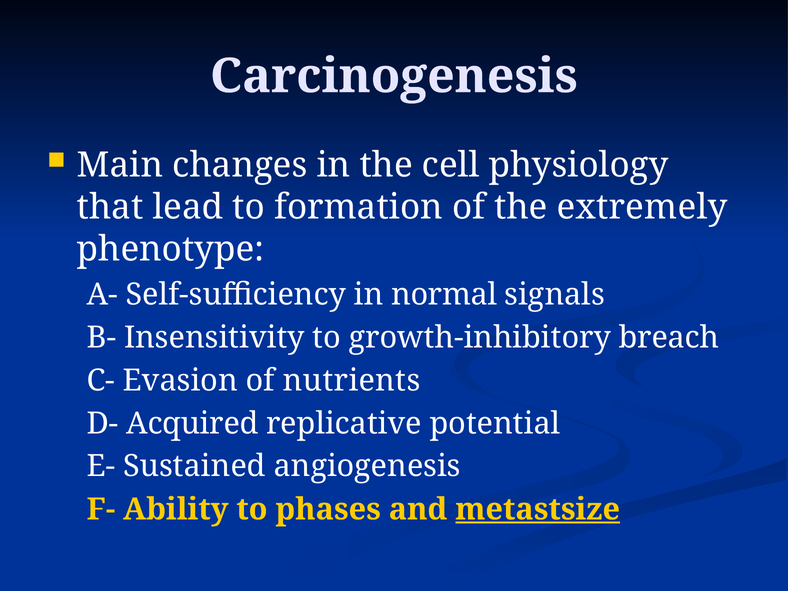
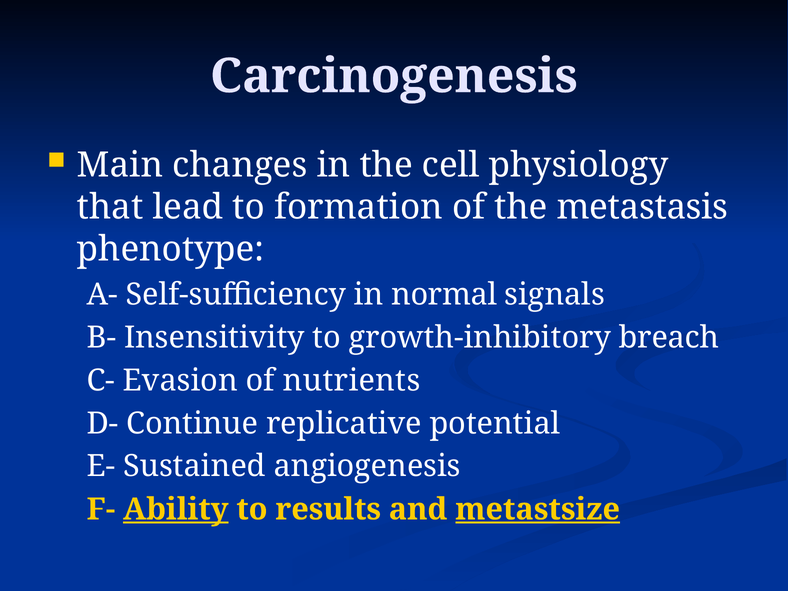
extremely: extremely -> metastasis
Acquired: Acquired -> Continue
Ability underline: none -> present
phases: phases -> results
